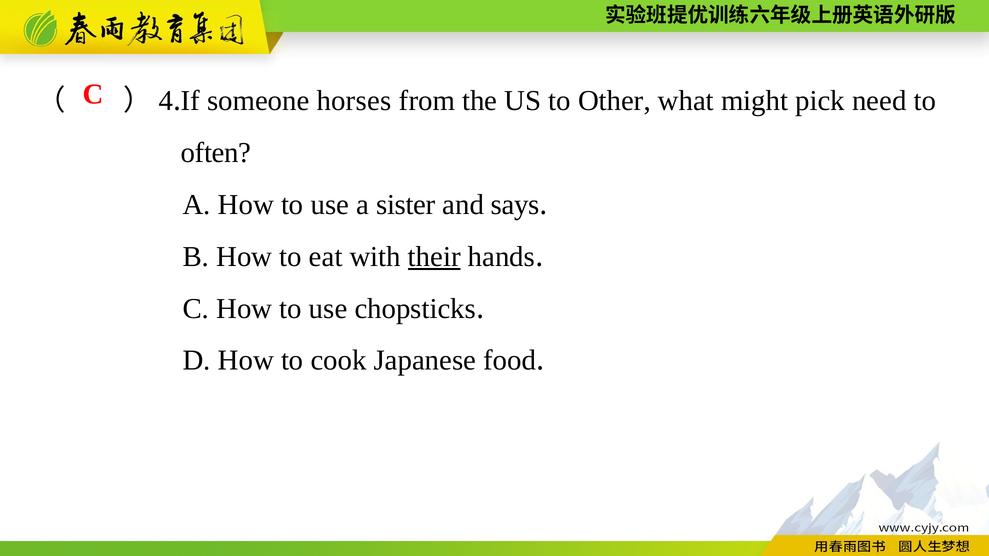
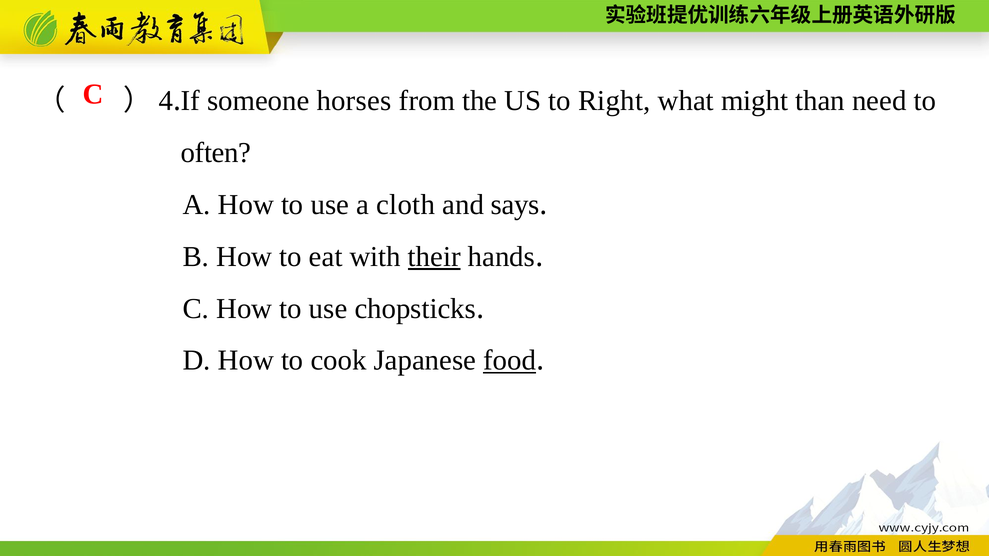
Other: Other -> Right
pick: pick -> than
sister: sister -> cloth
food underline: none -> present
